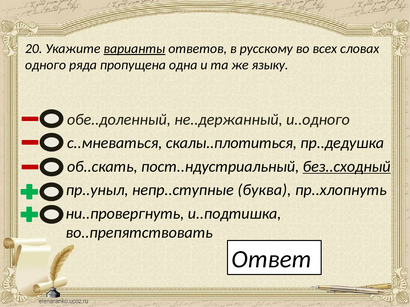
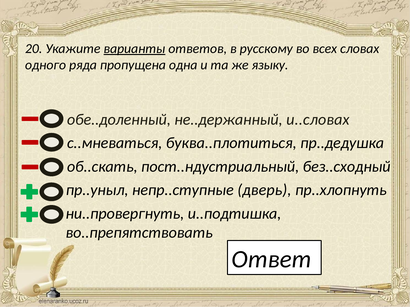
и..одного: и..одного -> и..словах
скалы..плотиться: скалы..плотиться -> буква..плотиться
без..сходный underline: present -> none
буква: буква -> дверь
